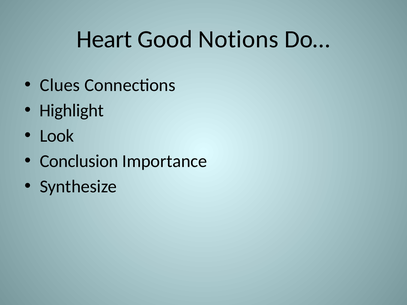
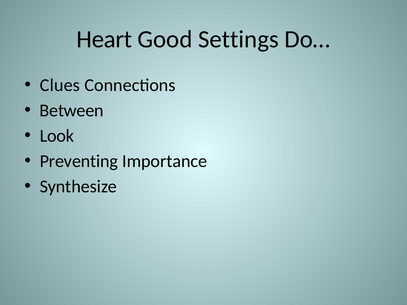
Notions: Notions -> Settings
Highlight: Highlight -> Between
Conclusion: Conclusion -> Preventing
